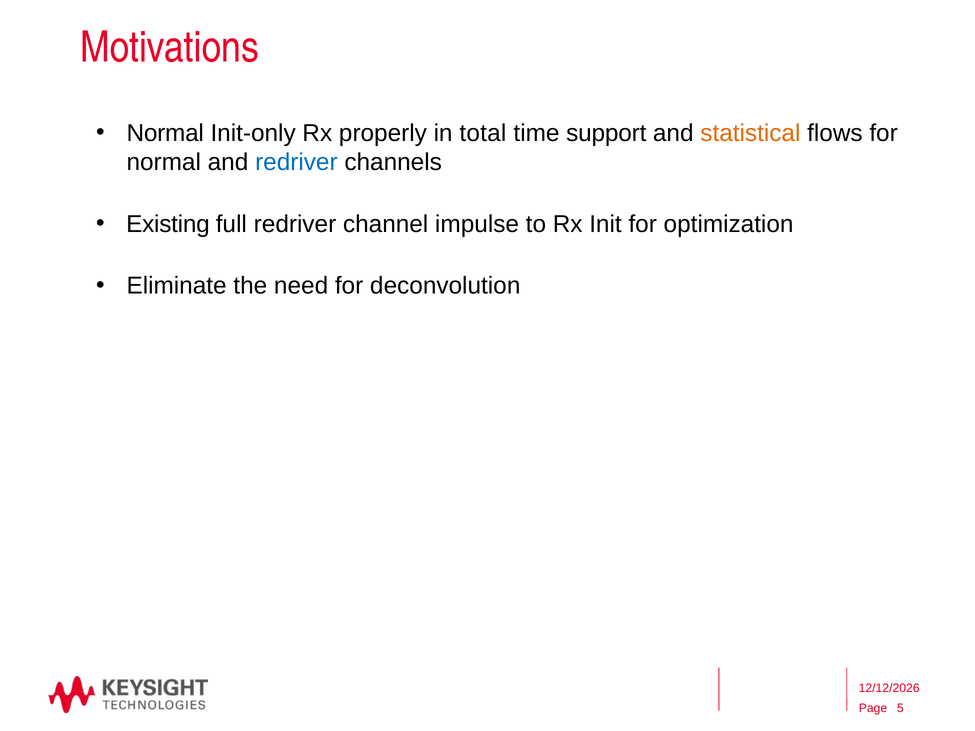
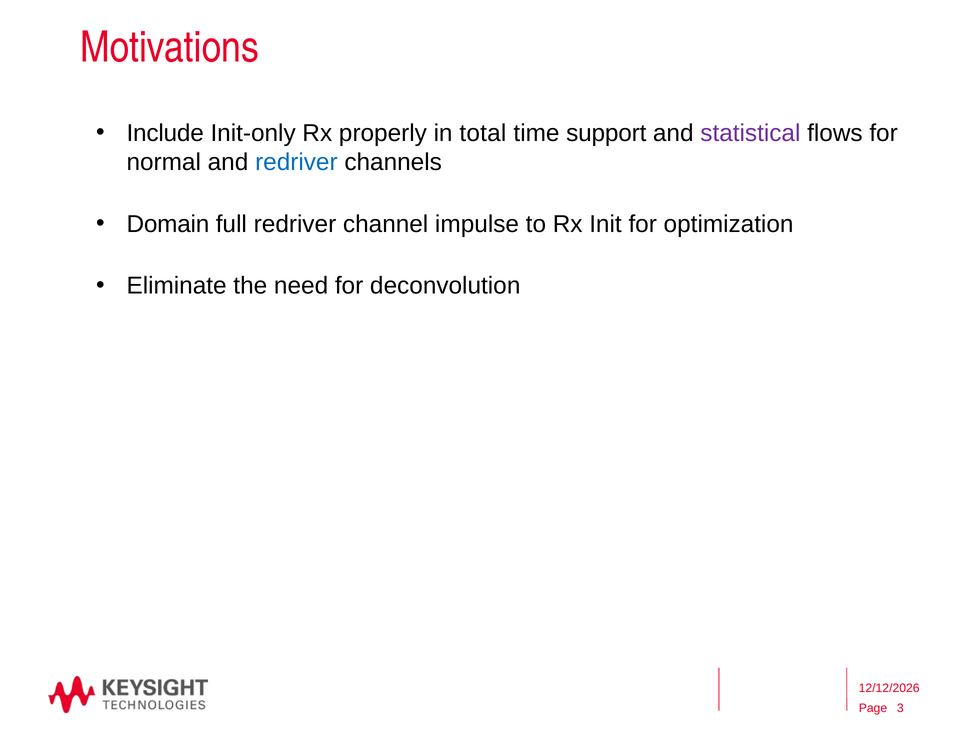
Normal at (165, 133): Normal -> Include
statistical colour: orange -> purple
Existing: Existing -> Domain
5: 5 -> 3
